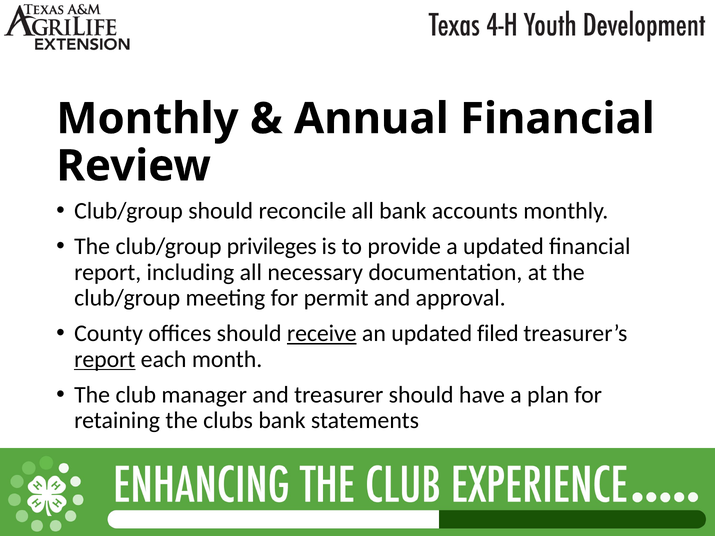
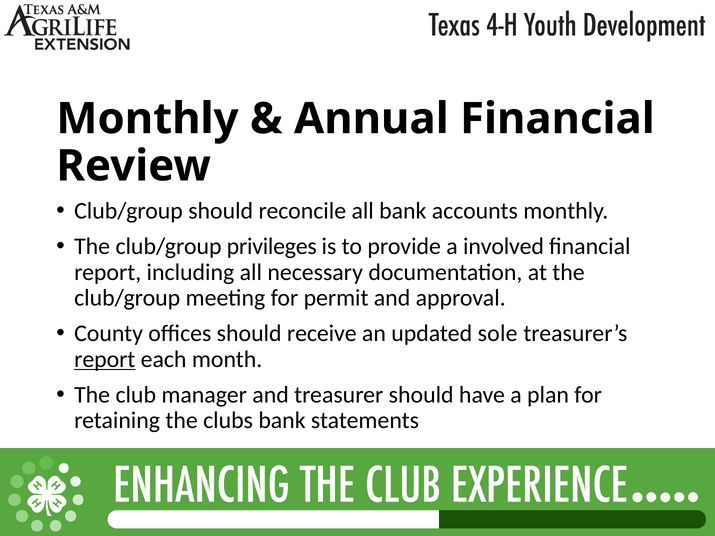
a updated: updated -> involved
receive underline: present -> none
filed: filed -> sole
